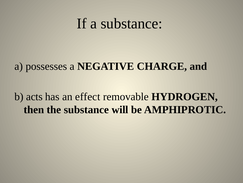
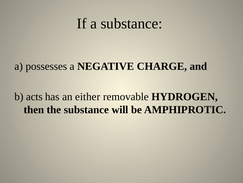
effect: effect -> either
